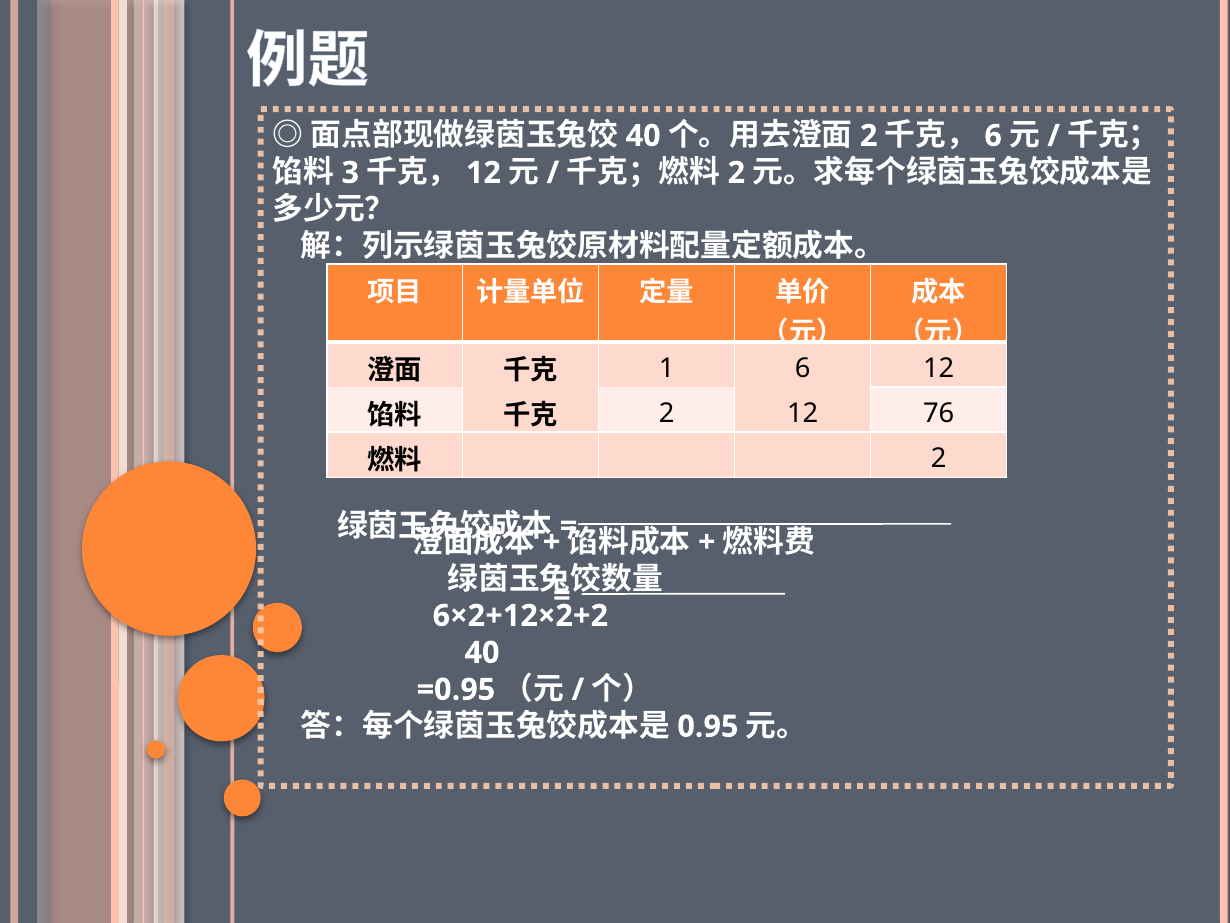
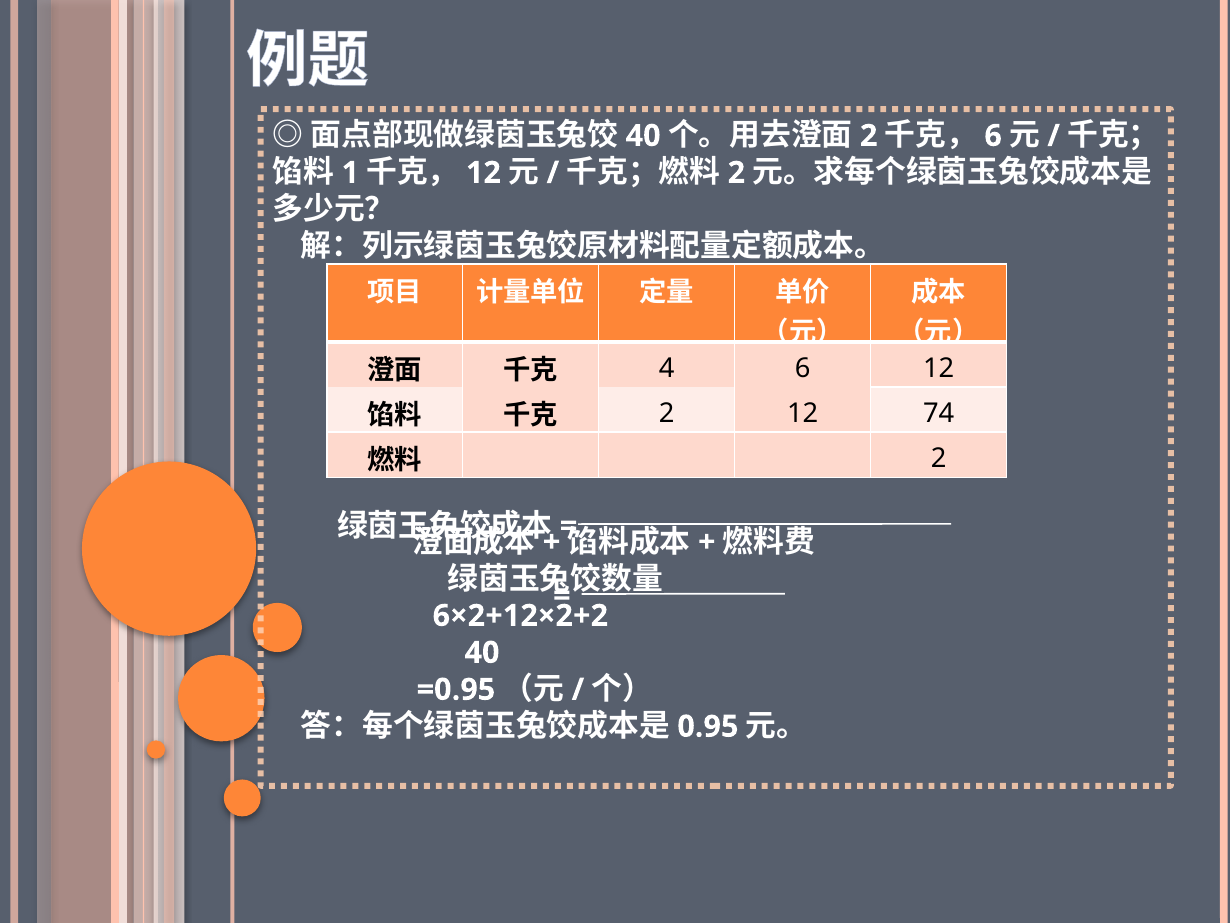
3: 3 -> 1
1: 1 -> 4
76: 76 -> 74
